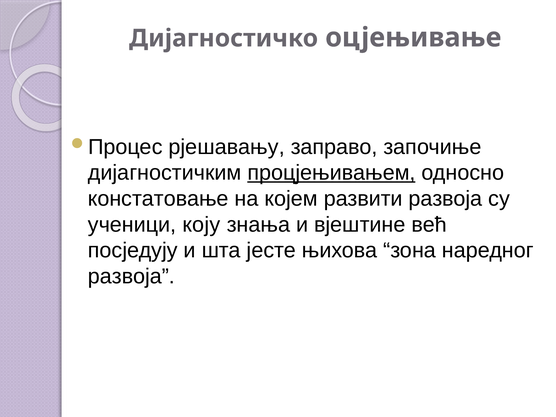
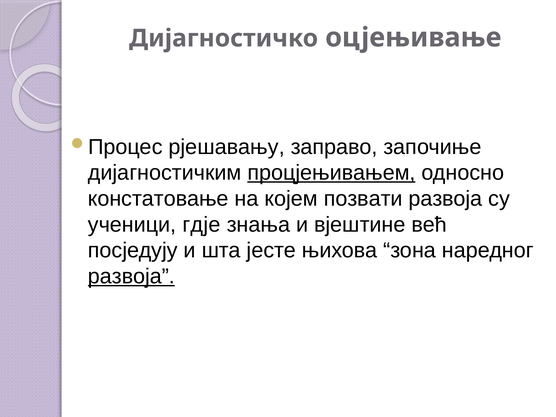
развити: развити -> позвати
коју: коју -> гдје
развоја at (131, 276) underline: none -> present
